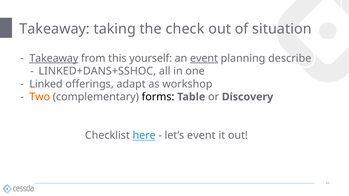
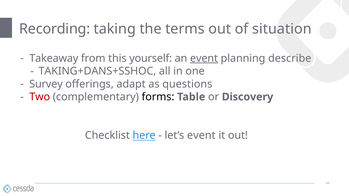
Takeaway at (55, 29): Takeaway -> Recording
check: check -> terms
Takeaway at (54, 58) underline: present -> none
LINKED+DANS+SSHOC: LINKED+DANS+SSHOC -> TAKING+DANS+SSHOC
Linked: Linked -> Survey
workshop: workshop -> questions
Two colour: orange -> red
